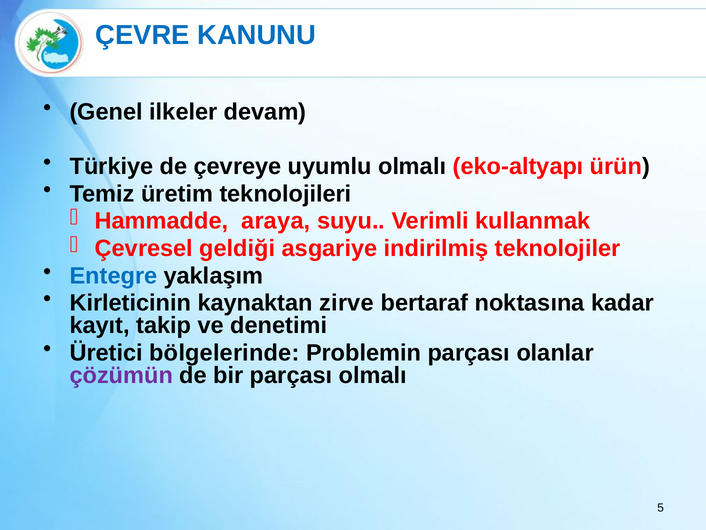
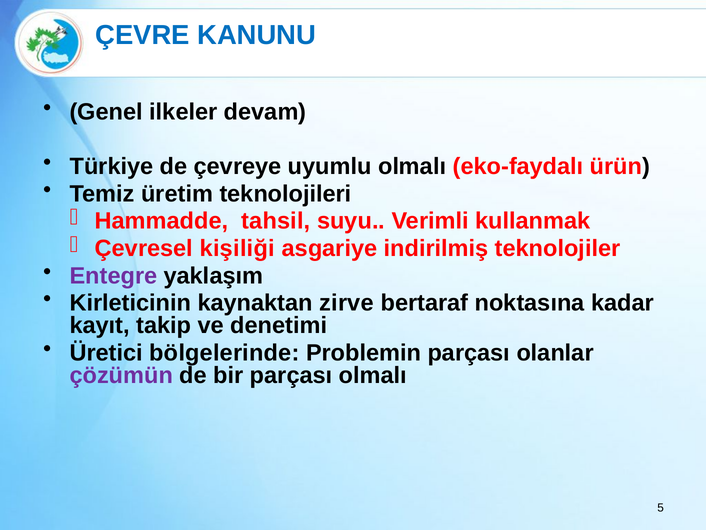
eko-altyapı: eko-altyapı -> eko-faydalı
araya: araya -> tahsil
geldiği: geldiği -> kişiliği
Entegre colour: blue -> purple
